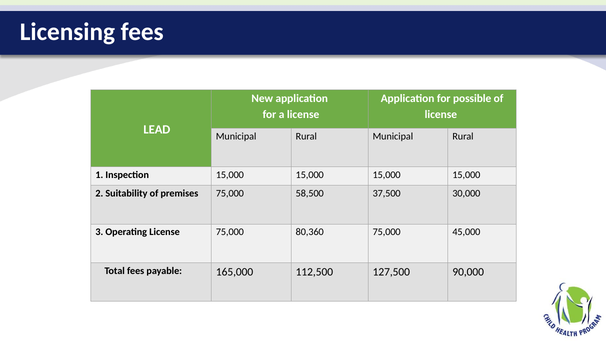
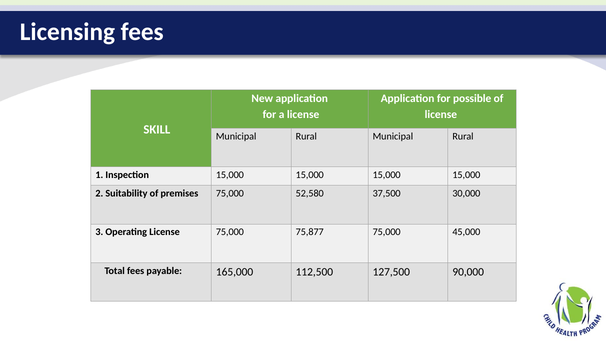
LEAD: LEAD -> SKILL
58,500: 58,500 -> 52,580
80,360: 80,360 -> 75,877
